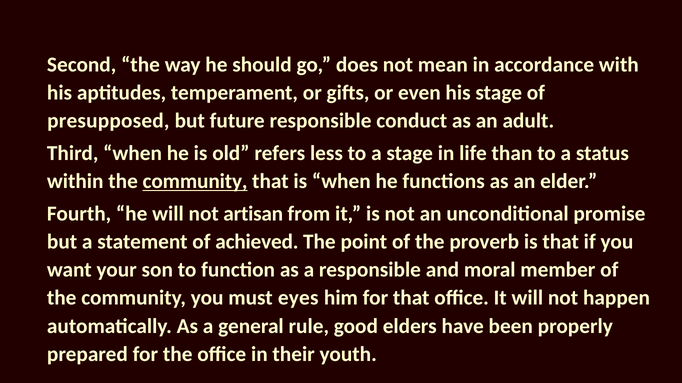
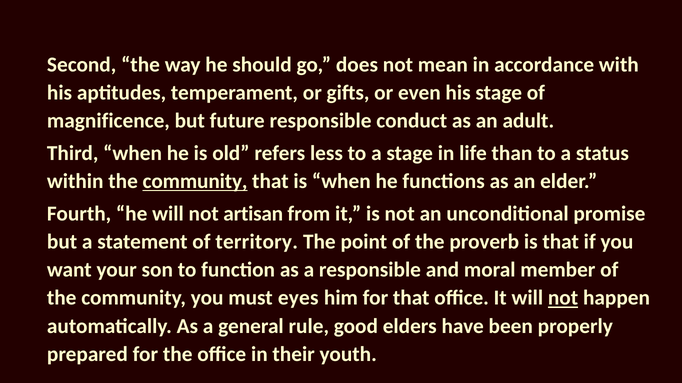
presupposed: presupposed -> magnificence
achieved: achieved -> territory
not at (563, 298) underline: none -> present
